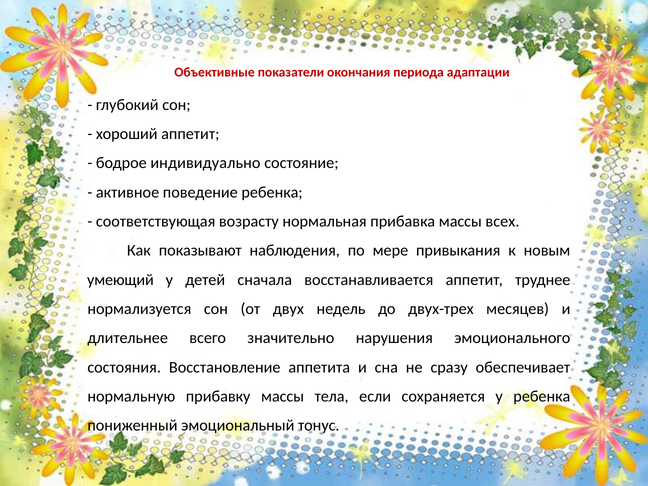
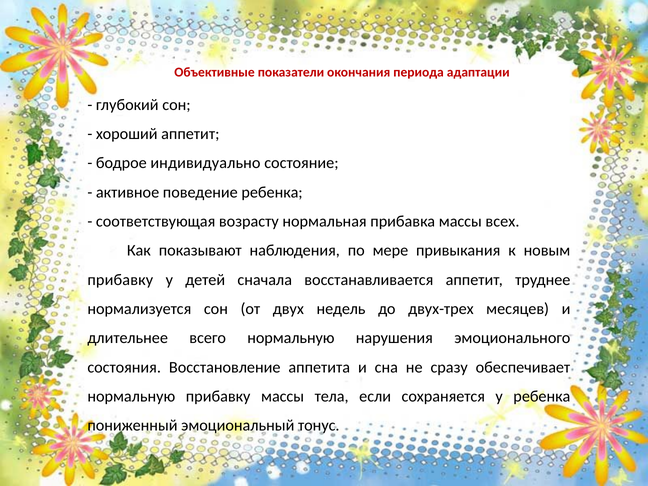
умеющий at (120, 280): умеющий -> прибавку
всего значительно: значительно -> нормальную
